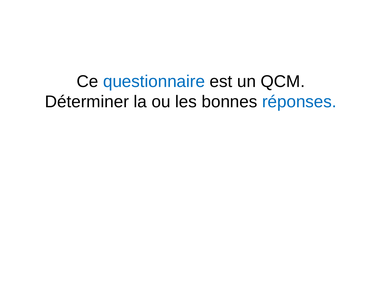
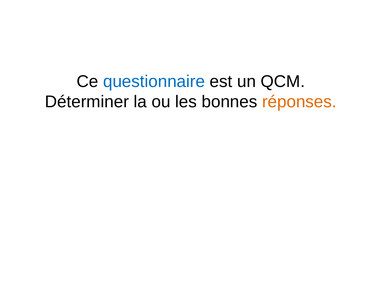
réponses colour: blue -> orange
